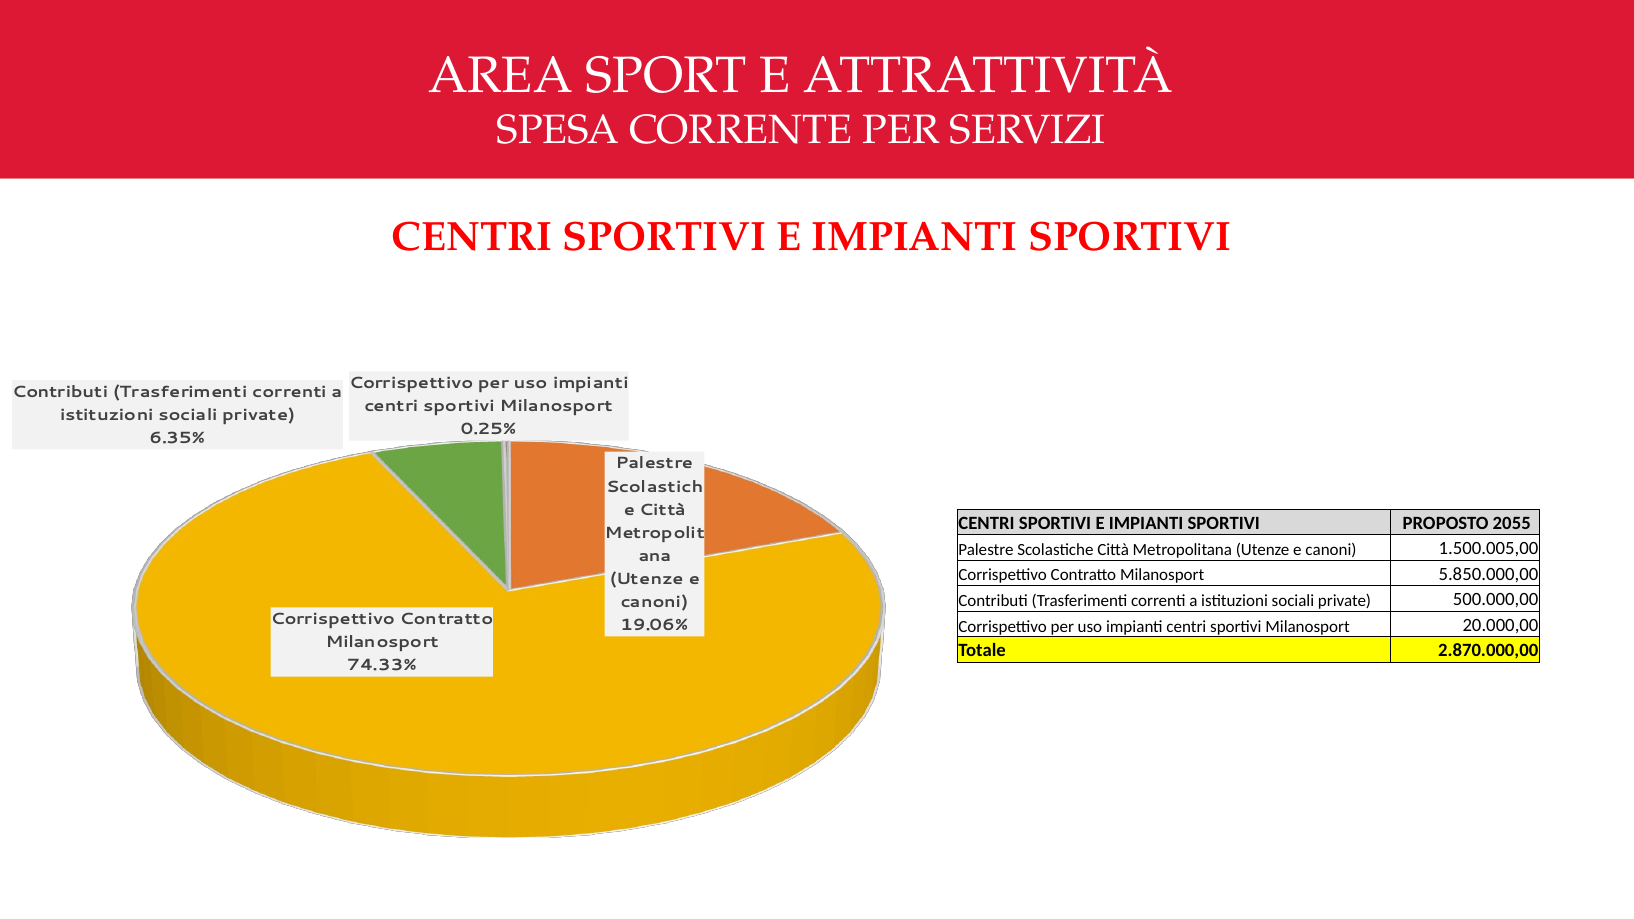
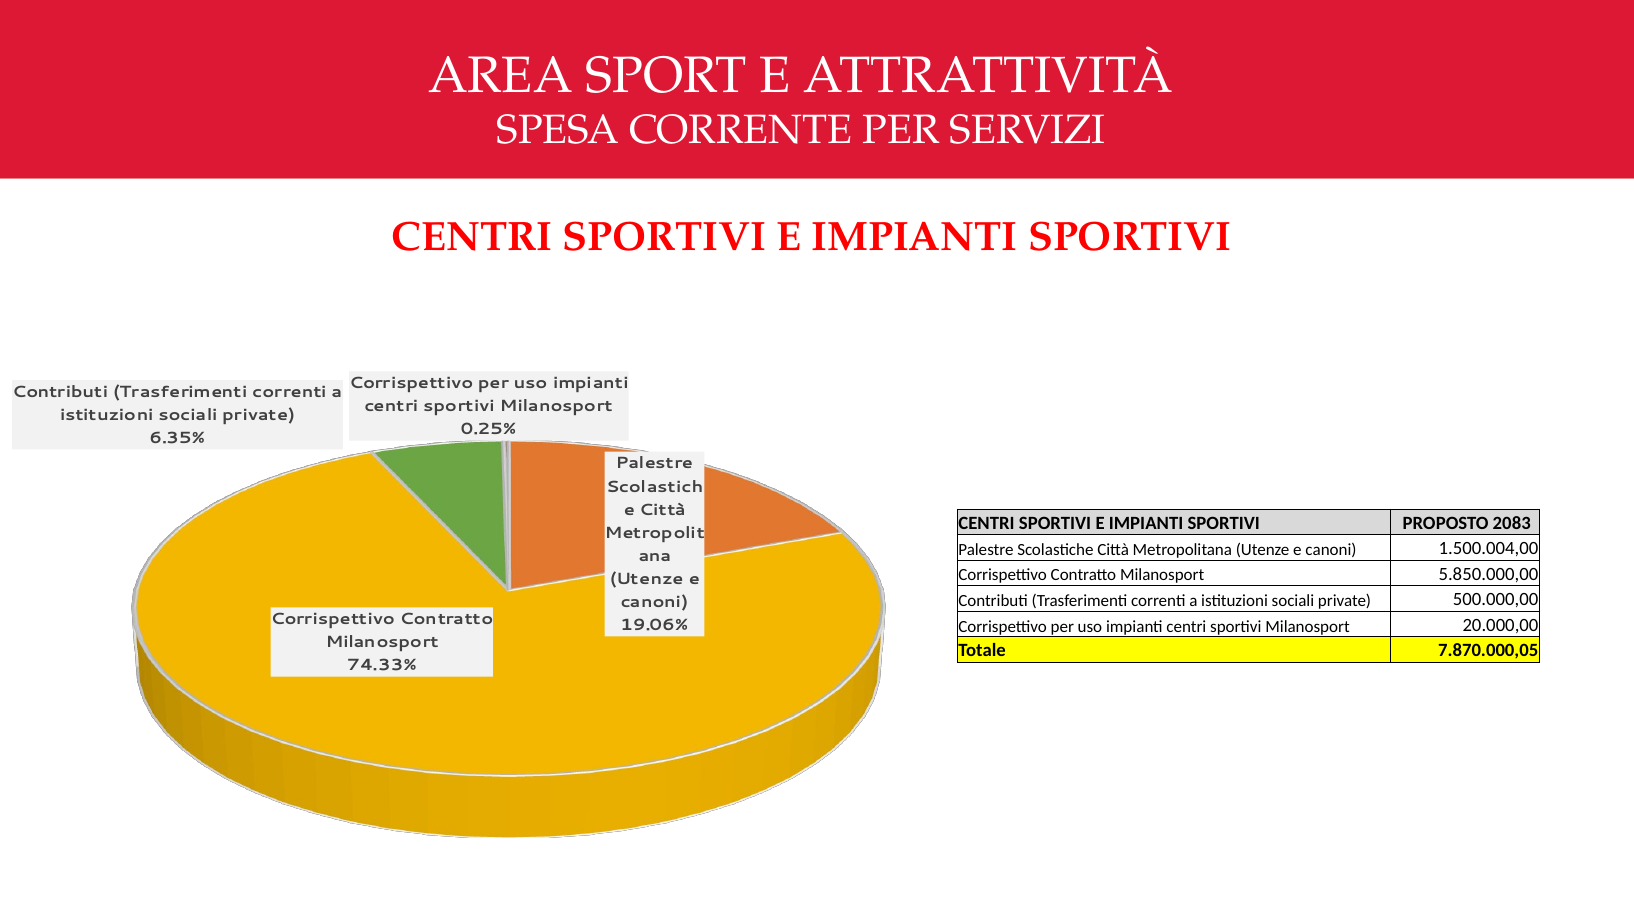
2055: 2055 -> 2083
1.500.005,00: 1.500.005,00 -> 1.500.004,00
2.870.000,00: 2.870.000,00 -> 7.870.000,05
